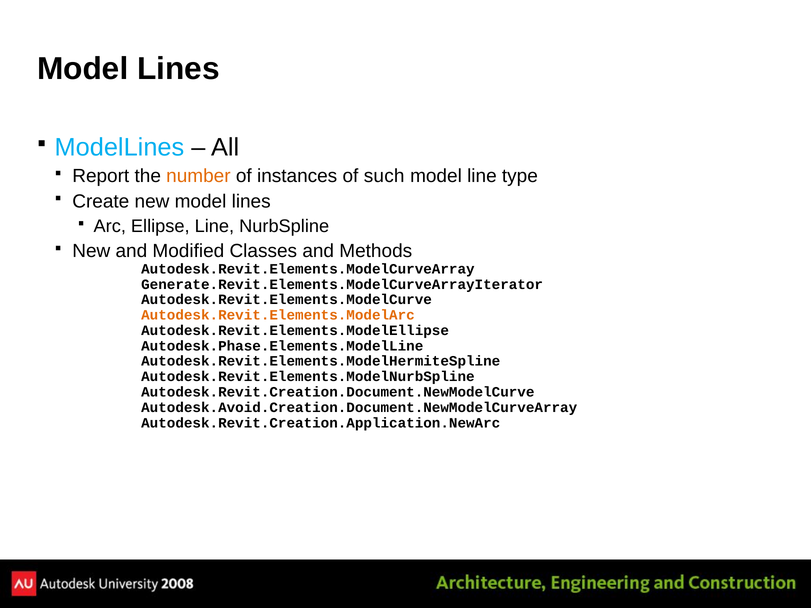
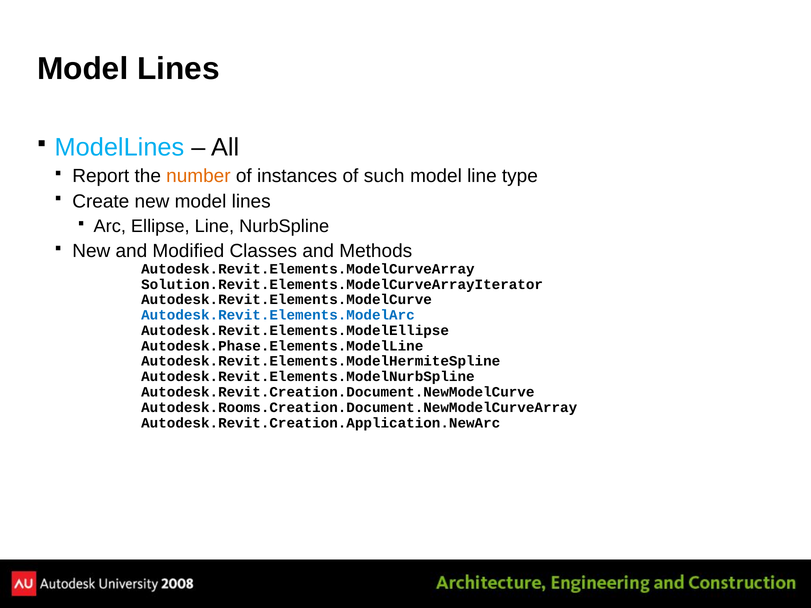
Generate.Revit.Elements.ModelCurveArrayIterator: Generate.Revit.Elements.ModelCurveArrayIterator -> Solution.Revit.Elements.ModelCurveArrayIterator
Autodesk.Revit.Elements.ModelArc colour: orange -> blue
Autodesk.Avoid.Creation.Document.NewModelCurveArray: Autodesk.Avoid.Creation.Document.NewModelCurveArray -> Autodesk.Rooms.Creation.Document.NewModelCurveArray
